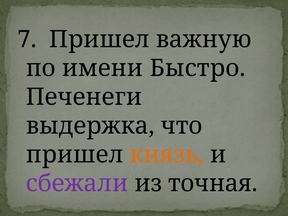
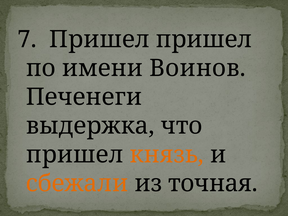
Пришел важную: важную -> пришел
Быстро: Быстро -> Воинов
сбежали colour: purple -> orange
